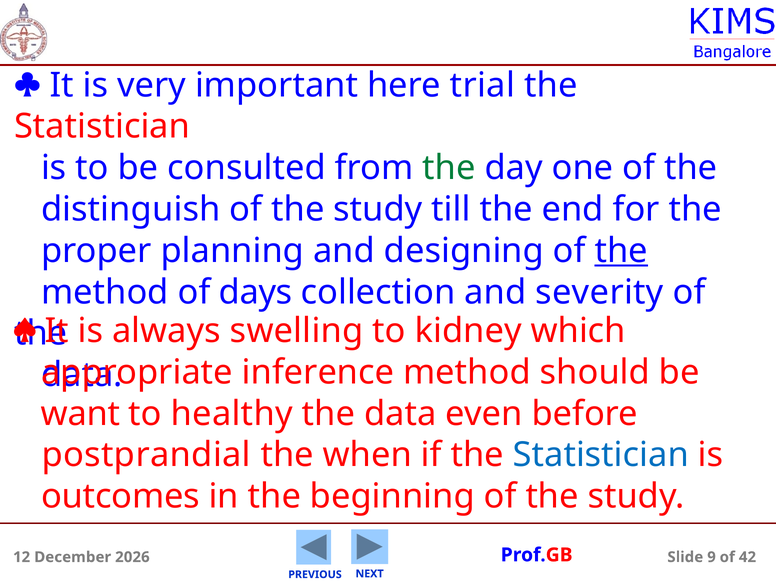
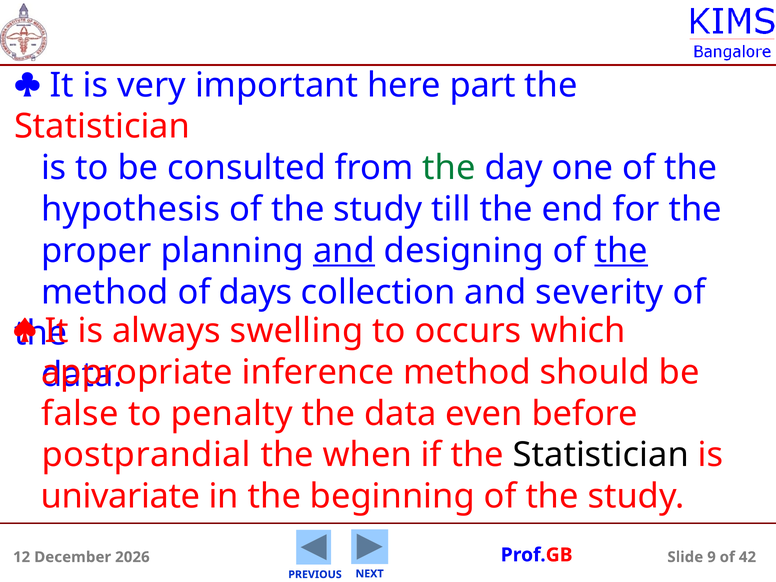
trial: trial -> part
distinguish: distinguish -> hypothesis
and at (344, 251) underline: none -> present
kidney: kidney -> occurs
want: want -> false
healthy: healthy -> penalty
Statistician at (601, 455) colour: blue -> black
outcomes: outcomes -> univariate
